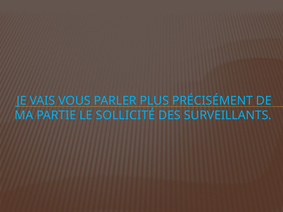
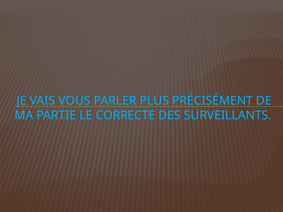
SOLLICITÉ: SOLLICITÉ -> CORRECTE
